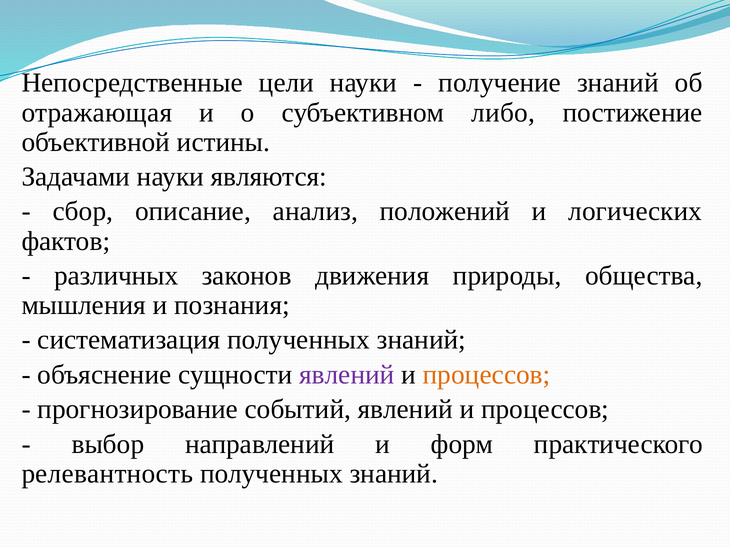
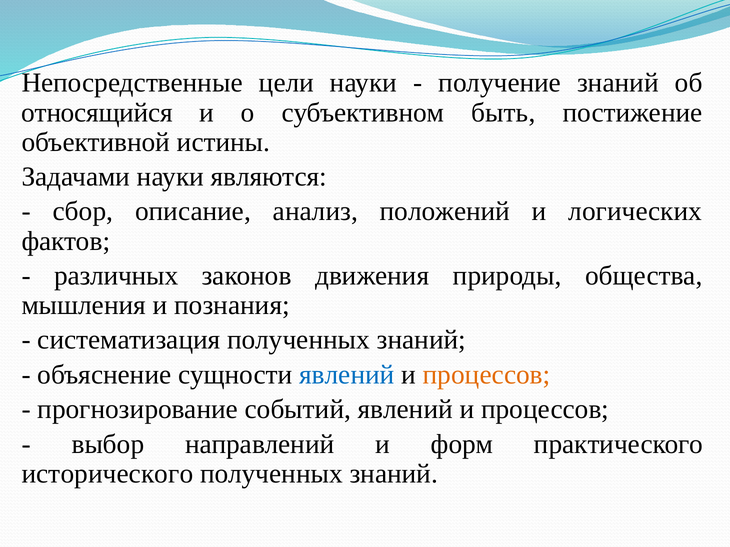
отражающая: отражающая -> относящийся
либо: либо -> быть
явлений at (347, 375) colour: purple -> blue
релевантность: релевантность -> исторического
